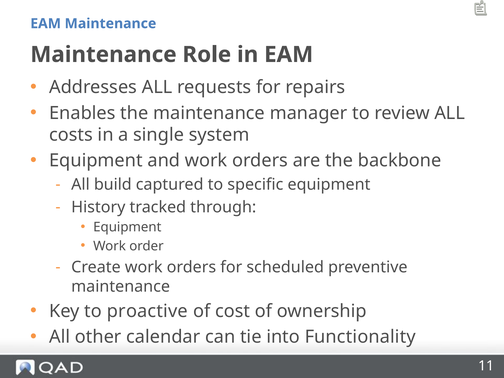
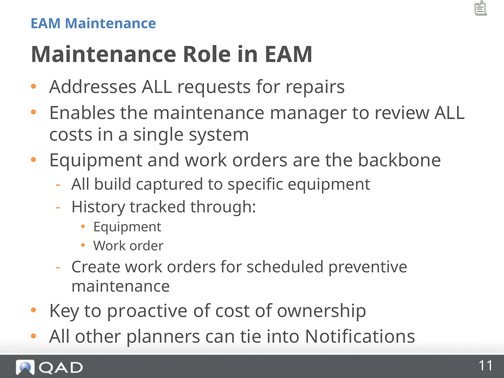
calendar: calendar -> planners
Functionality: Functionality -> Notifications
